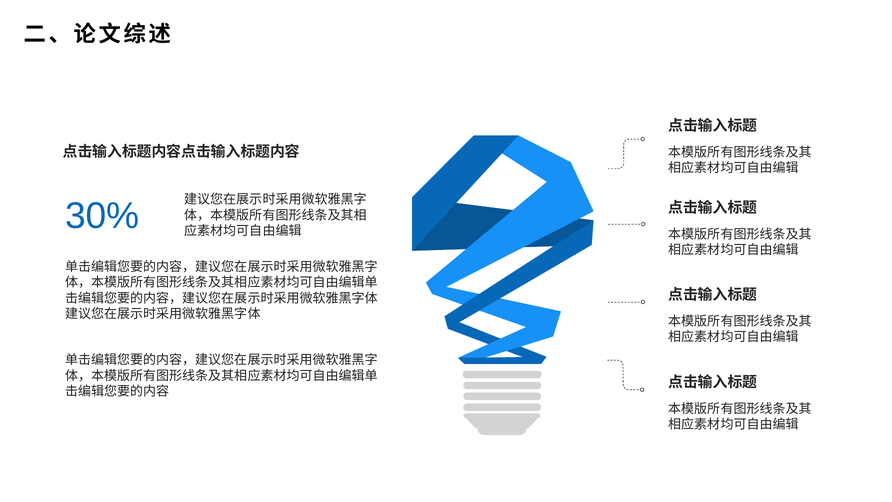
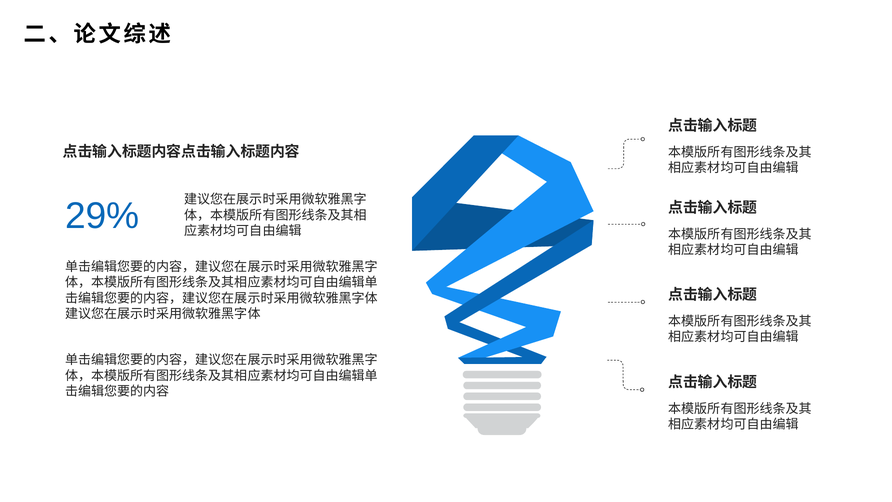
30%: 30% -> 29%
